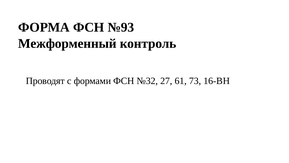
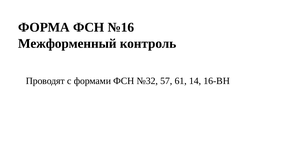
№93: №93 -> №16
27: 27 -> 57
73: 73 -> 14
